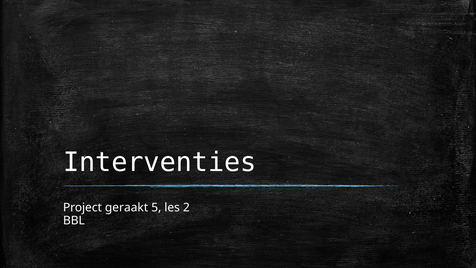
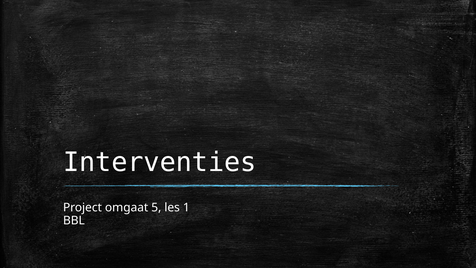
geraakt: geraakt -> omgaat
2: 2 -> 1
